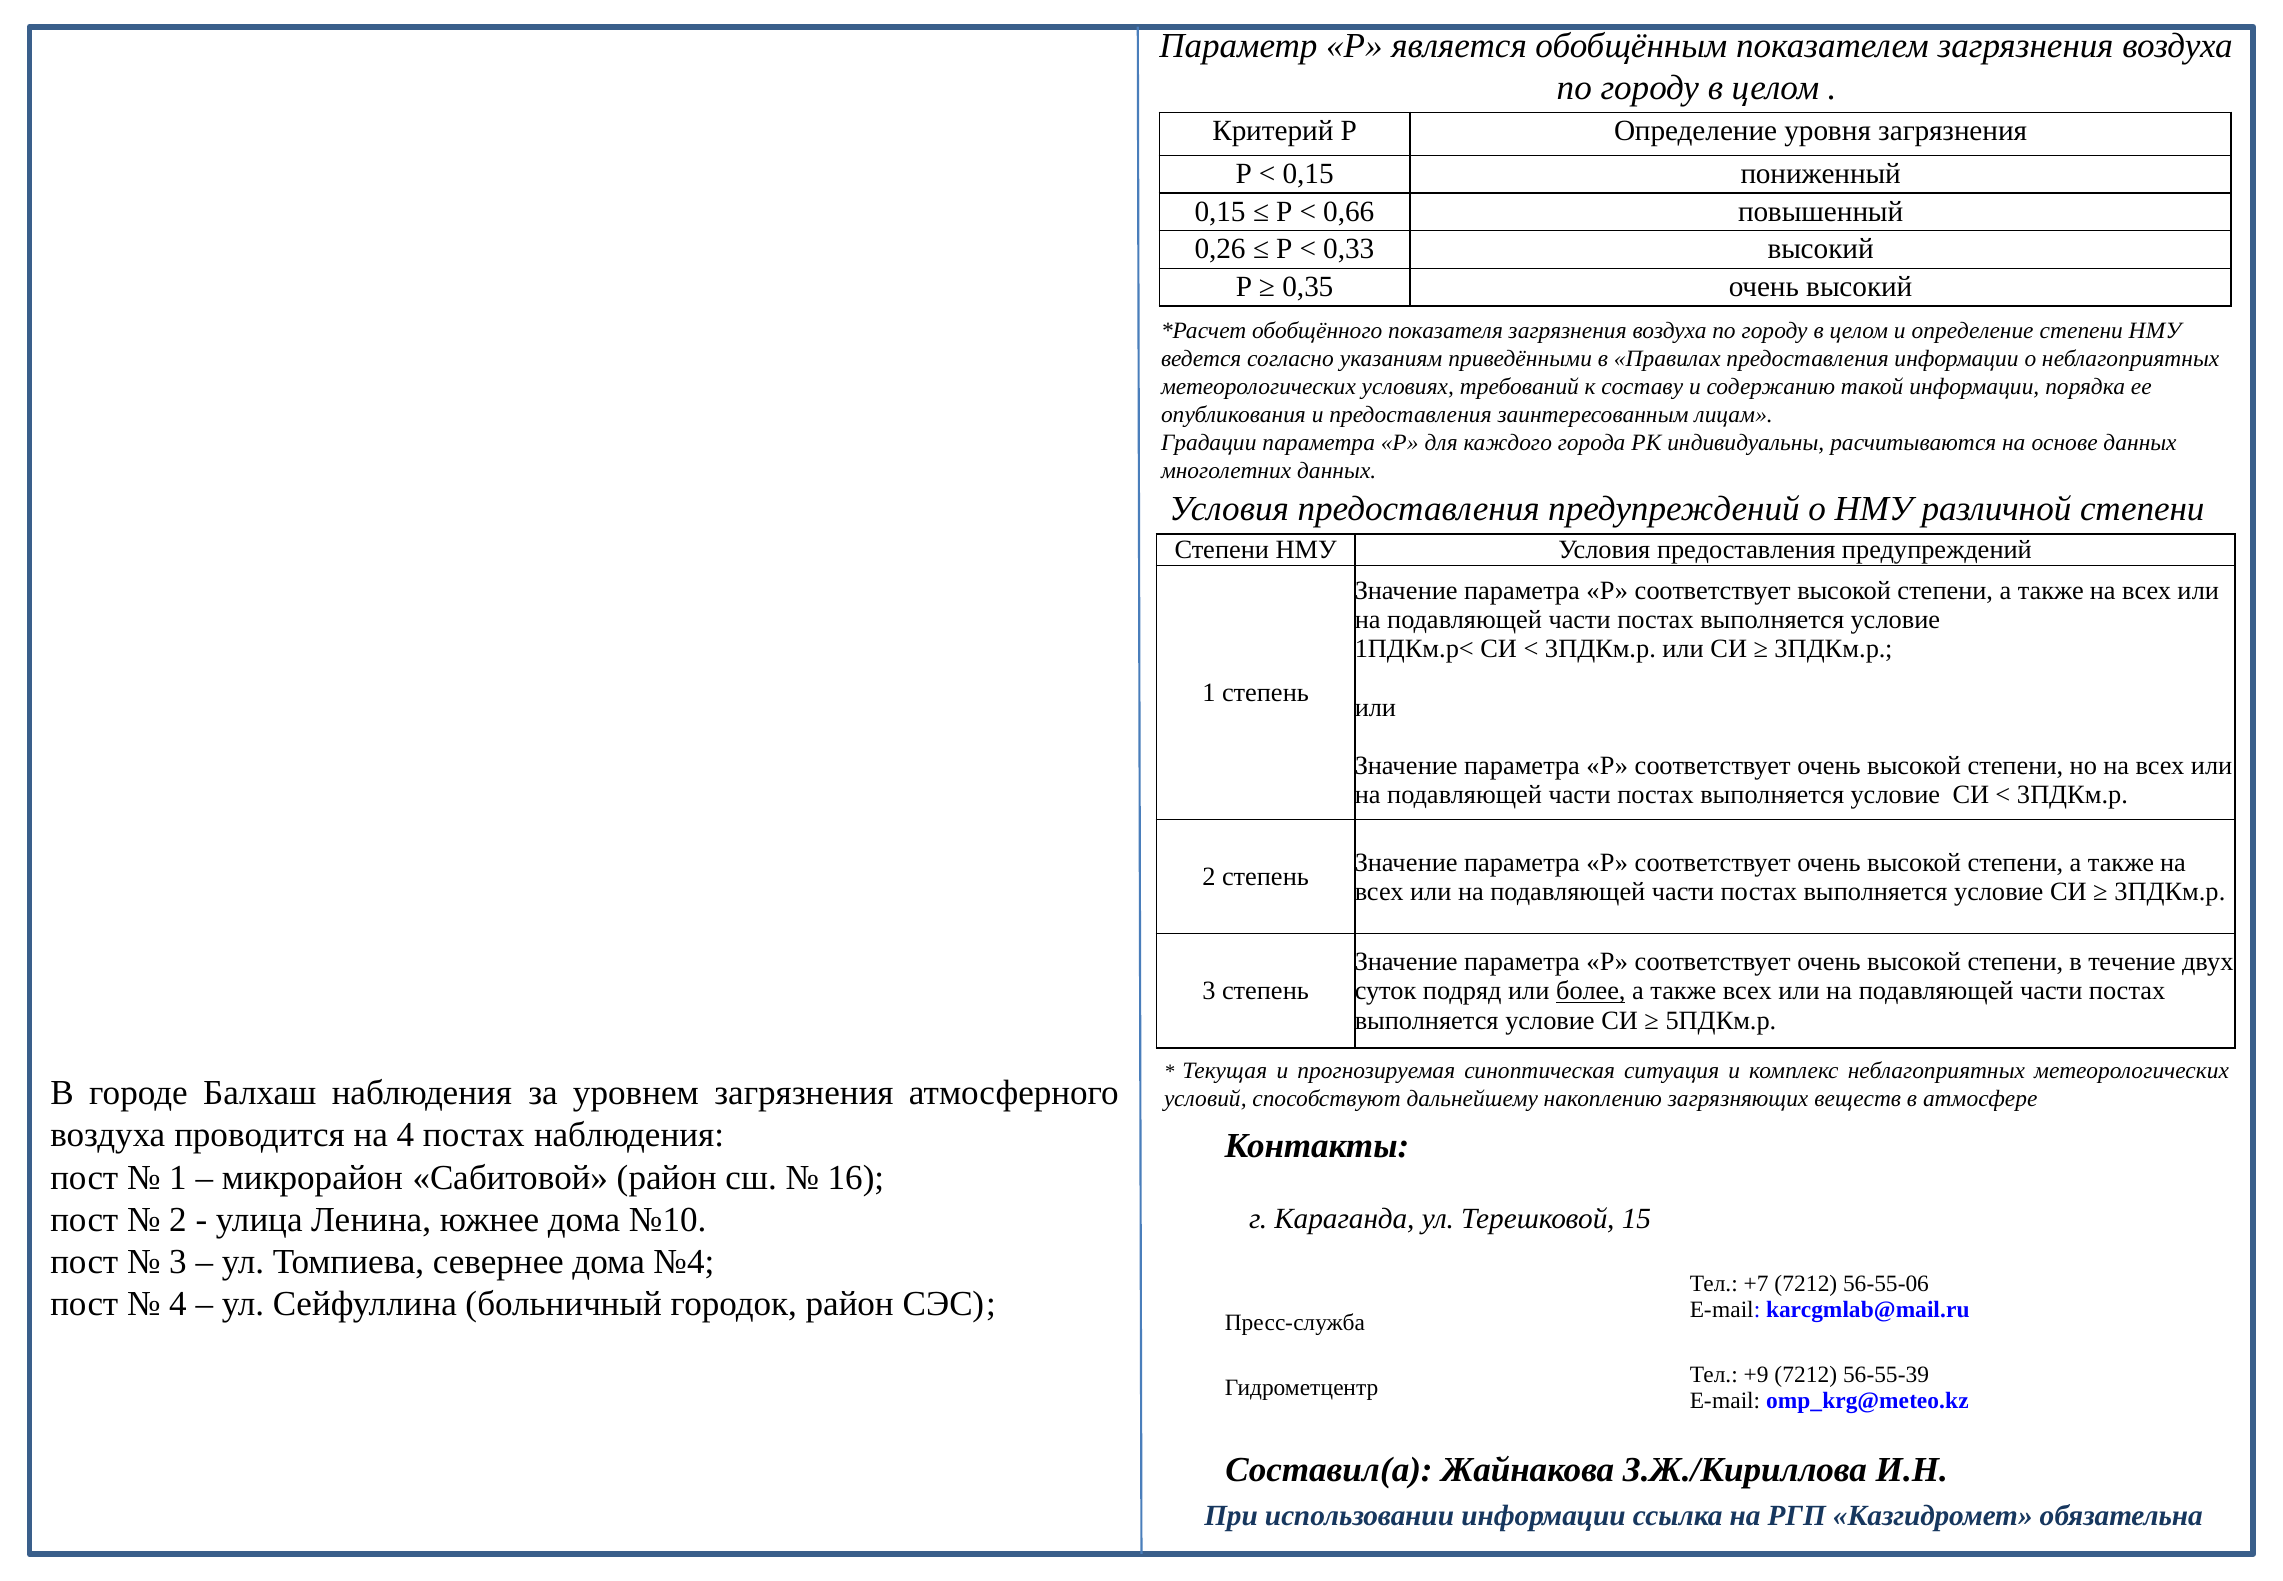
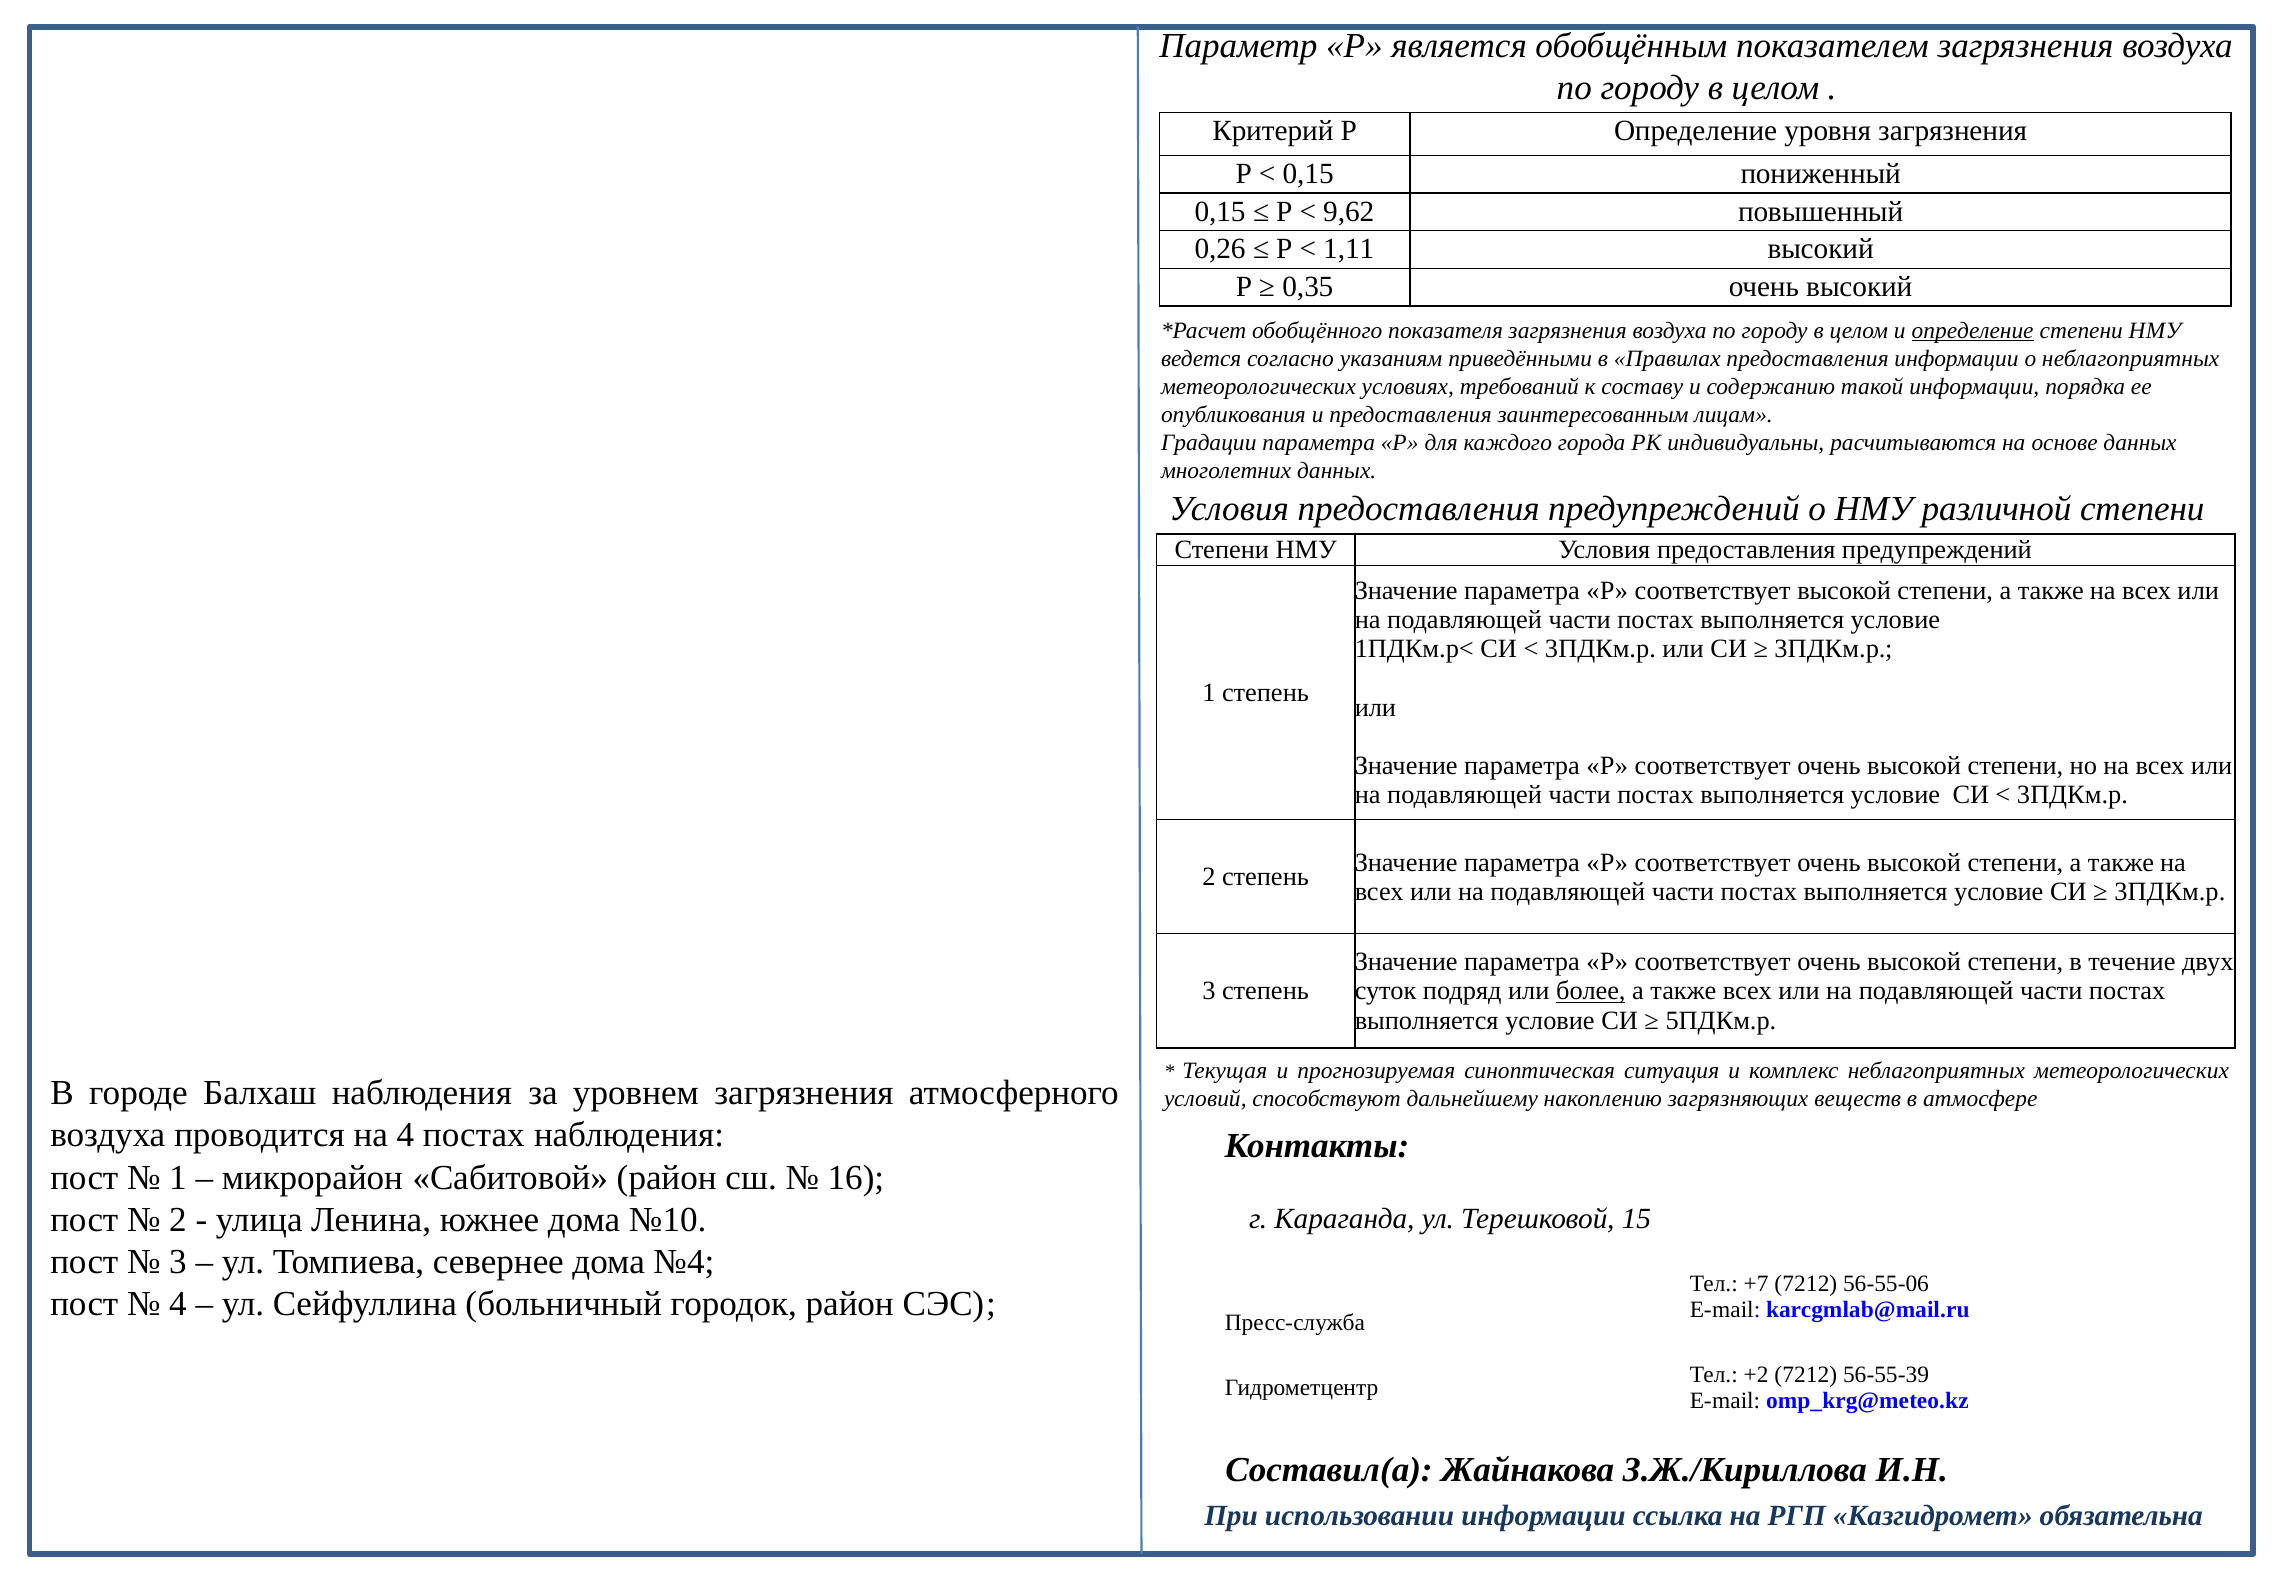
0,66: 0,66 -> 9,62
0,33: 0,33 -> 1,11
определение at (1973, 330) underline: none -> present
+9: +9 -> +2
